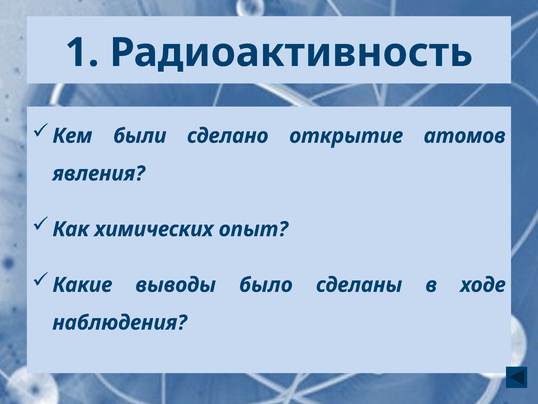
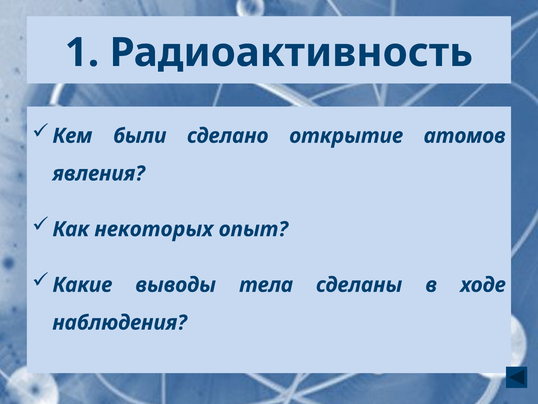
химических: химических -> некоторых
было: было -> тела
